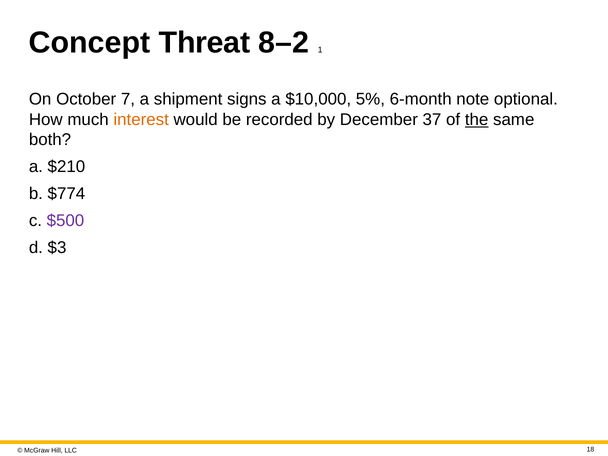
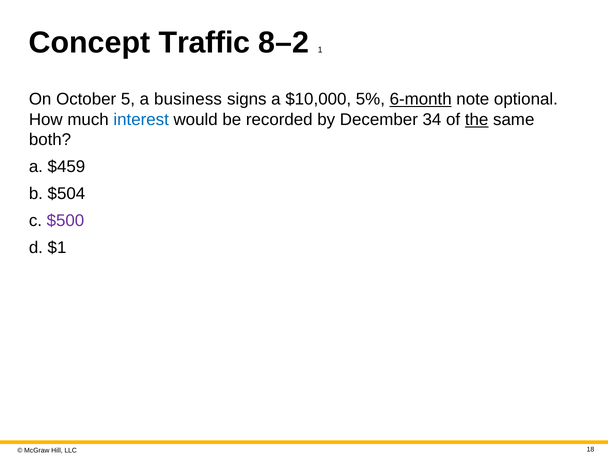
Threat: Threat -> Traffic
7: 7 -> 5
shipment: shipment -> business
6-month underline: none -> present
interest colour: orange -> blue
37: 37 -> 34
$210: $210 -> $459
$774: $774 -> $504
$3: $3 -> $1
